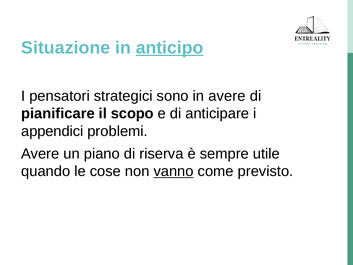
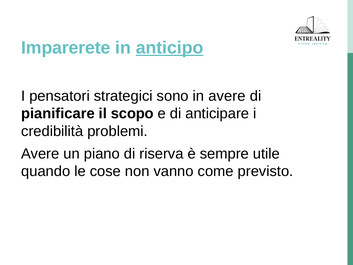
Situazione: Situazione -> Imparerete
appendici: appendici -> credibilità
vanno underline: present -> none
